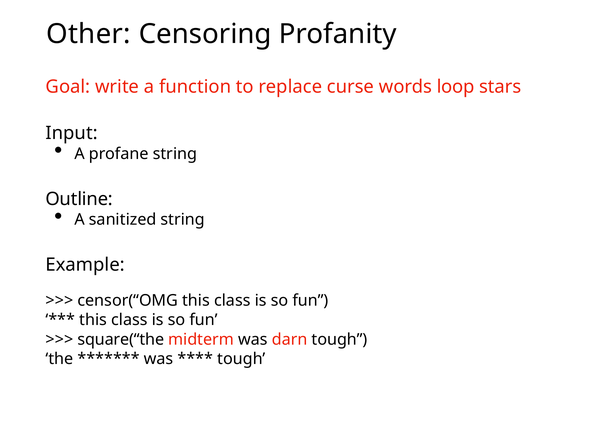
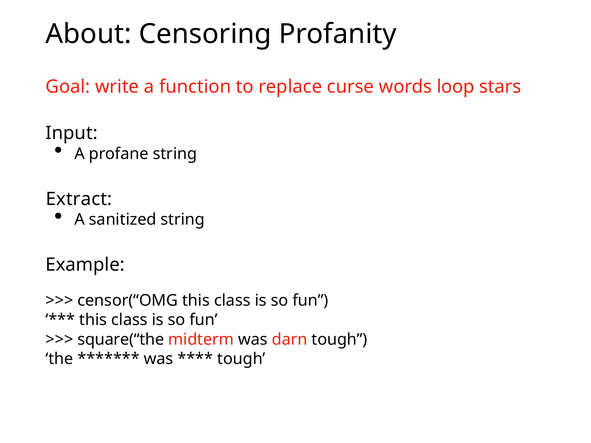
Other: Other -> About
Outline: Outline -> Extract
